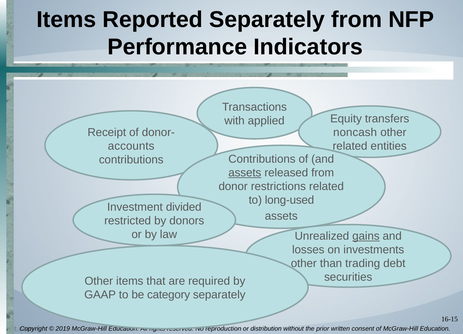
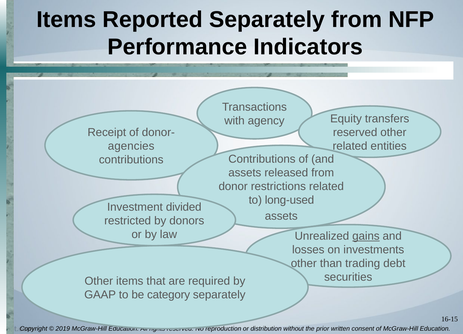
applied: applied -> agency
noncash at (355, 133): noncash -> reserved
accounts: accounts -> agencies
assets at (245, 173) underline: present -> none
